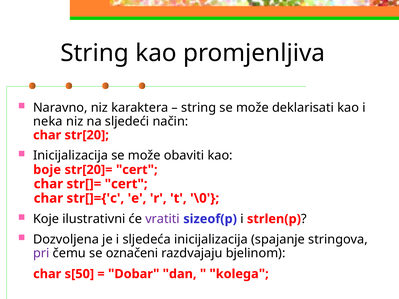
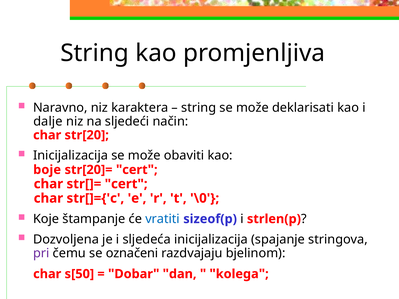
neka: neka -> dalje
ilustrativni: ilustrativni -> štampanje
vratiti colour: purple -> blue
